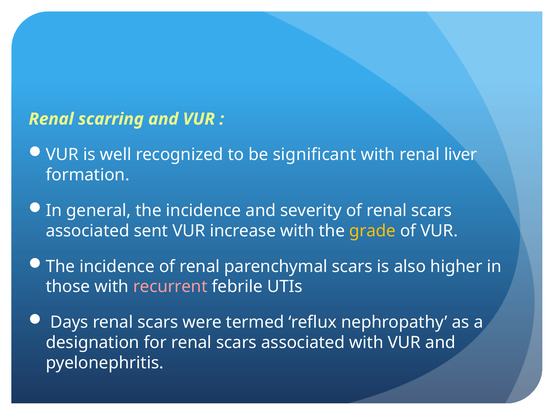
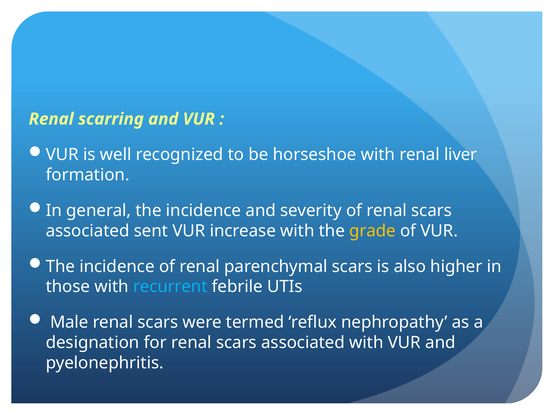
significant: significant -> horseshoe
recurrent colour: pink -> light blue
Days: Days -> Male
